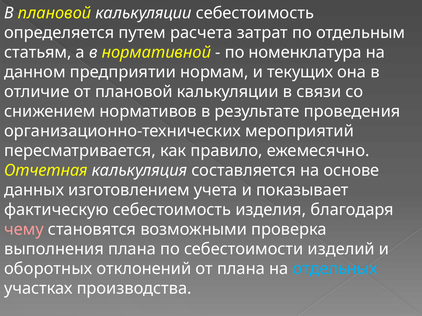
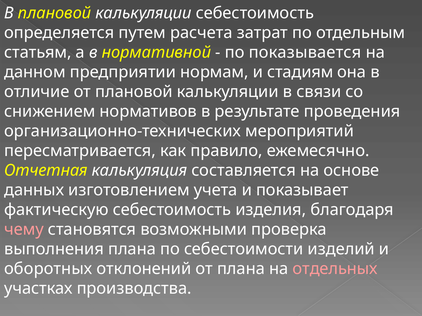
номенклатура: номенклатура -> показывается
текущих: текущих -> стадиям
отдельных colour: light blue -> pink
